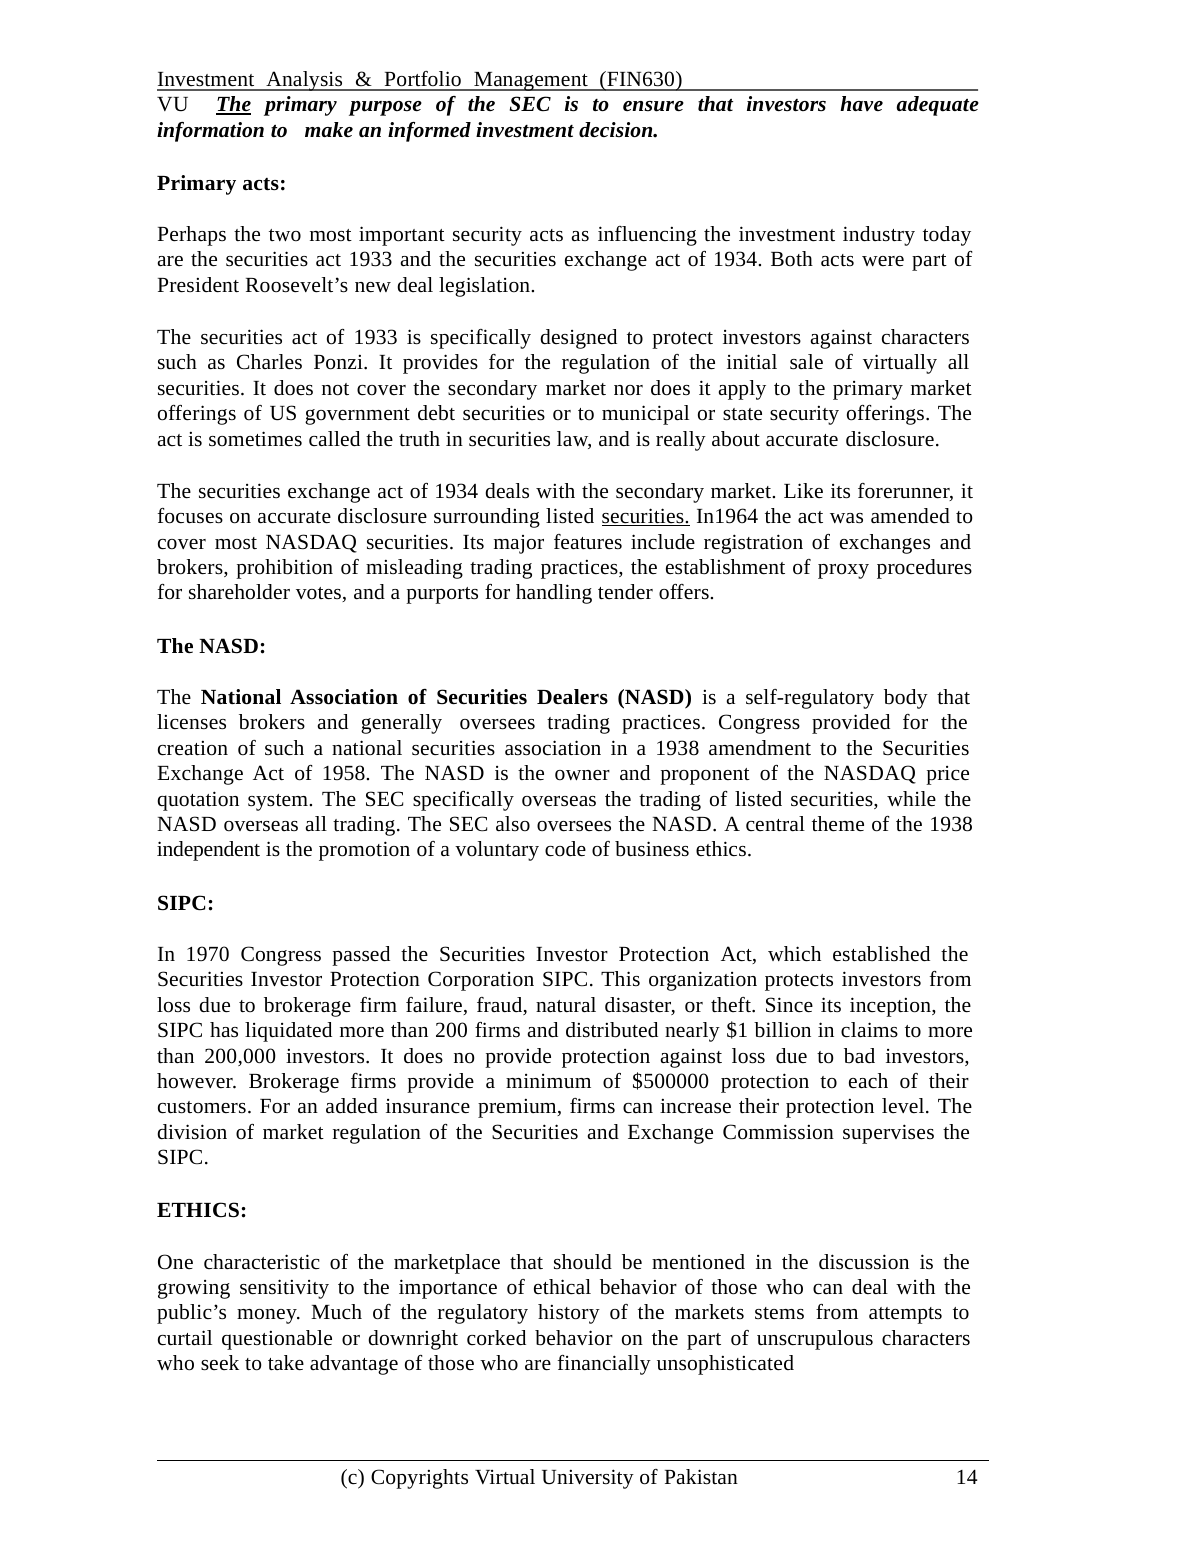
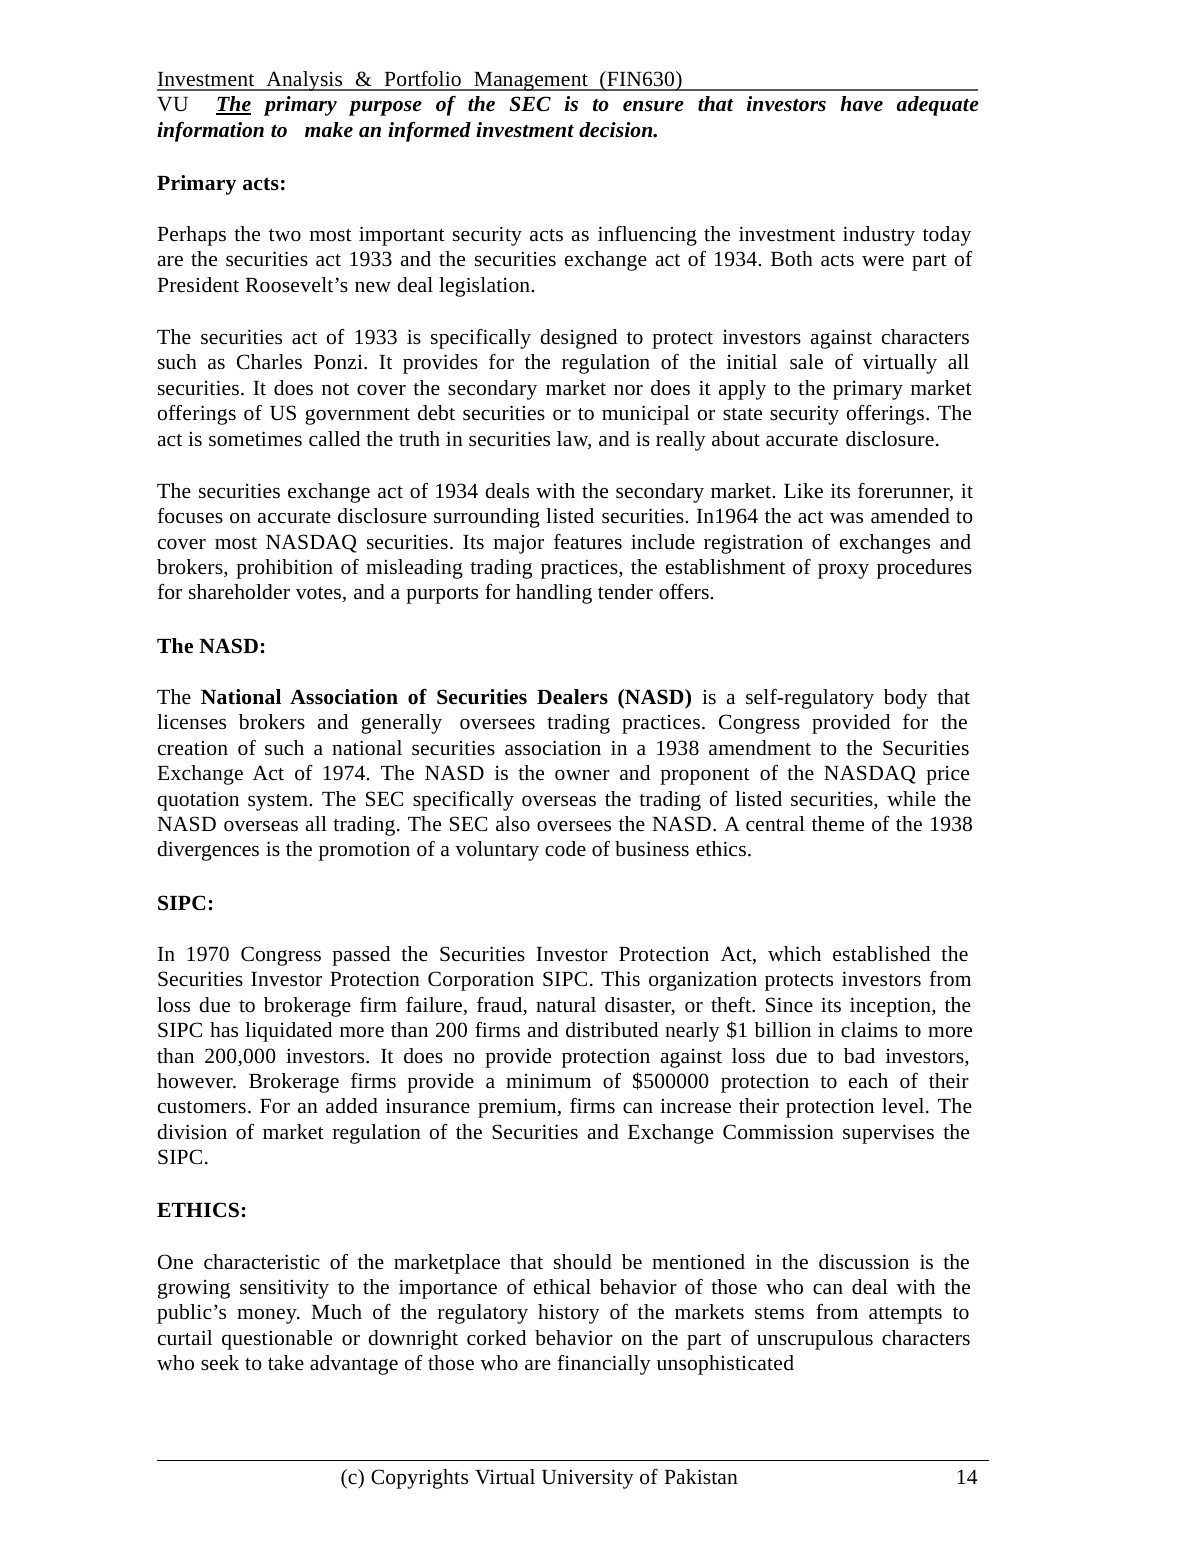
securities at (646, 516) underline: present -> none
1958: 1958 -> 1974
independent: independent -> divergences
